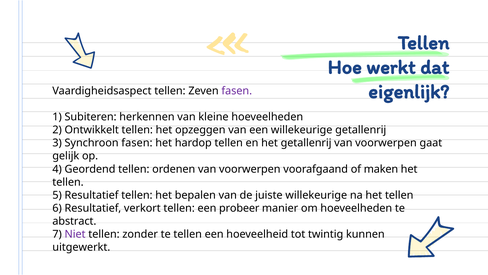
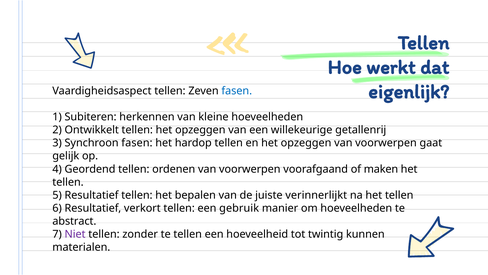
fasen at (237, 91) colour: purple -> blue
en het getallenrij: getallenrij -> opzeggen
juiste willekeurige: willekeurige -> verinnerlijkt
probeer: probeer -> gebruik
uitgewerkt: uitgewerkt -> materialen
